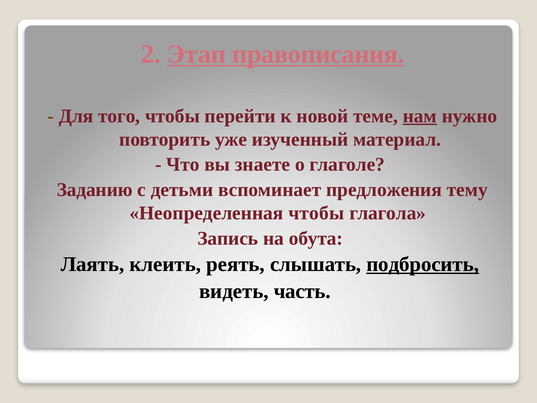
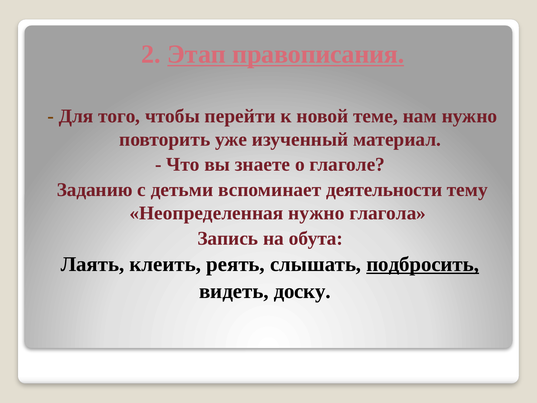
нам underline: present -> none
предложения: предложения -> деятельности
Неопределенная чтобы: чтобы -> нужно
часть: часть -> доску
